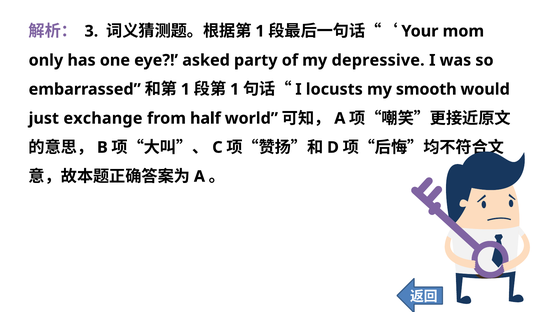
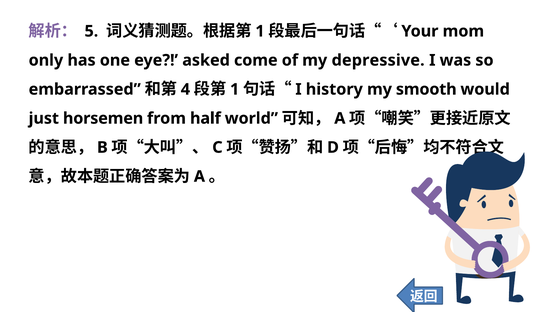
3: 3 -> 5
party: party -> come
1 at (185, 89): 1 -> 4
locusts: locusts -> history
exchange: exchange -> horsemen
